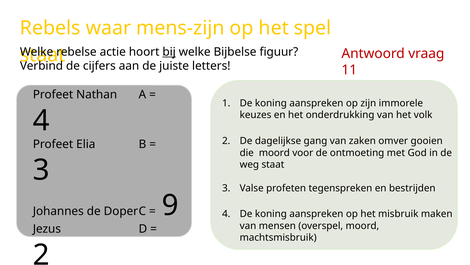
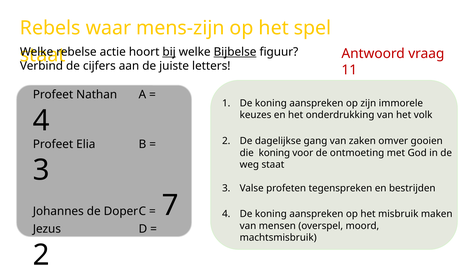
Bijbelse underline: none -> present
die moord: moord -> koning
9: 9 -> 7
